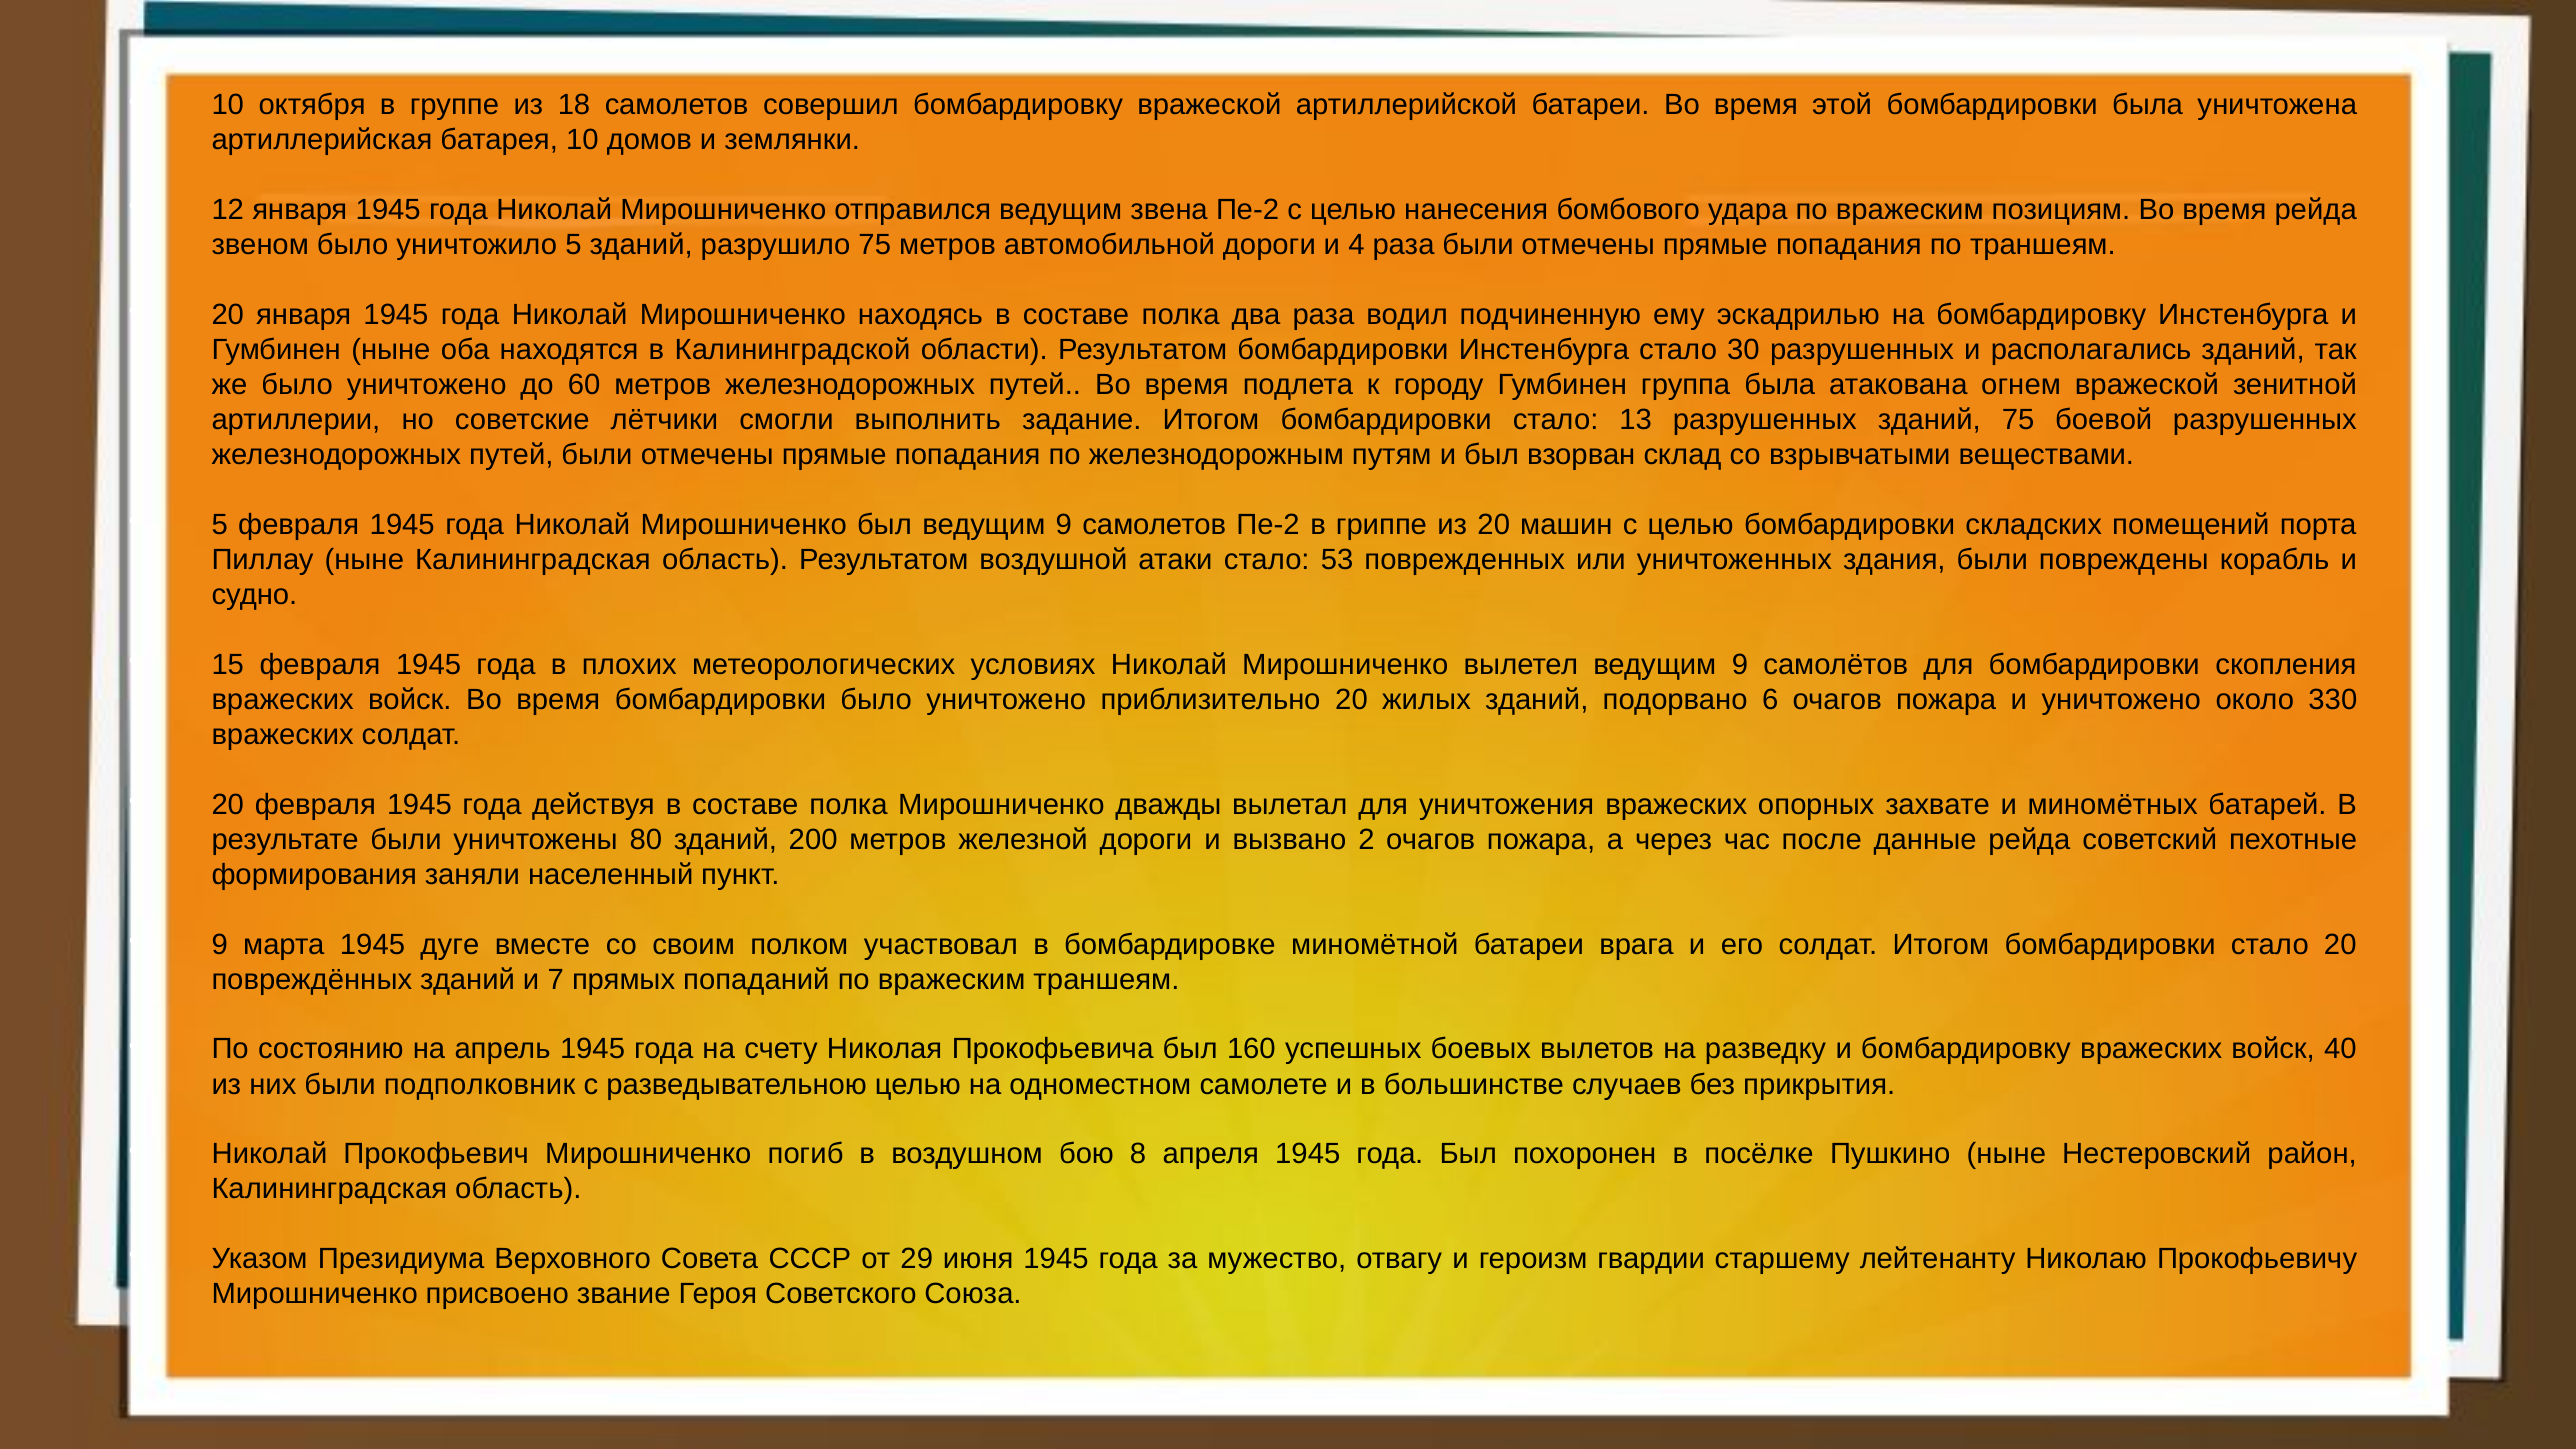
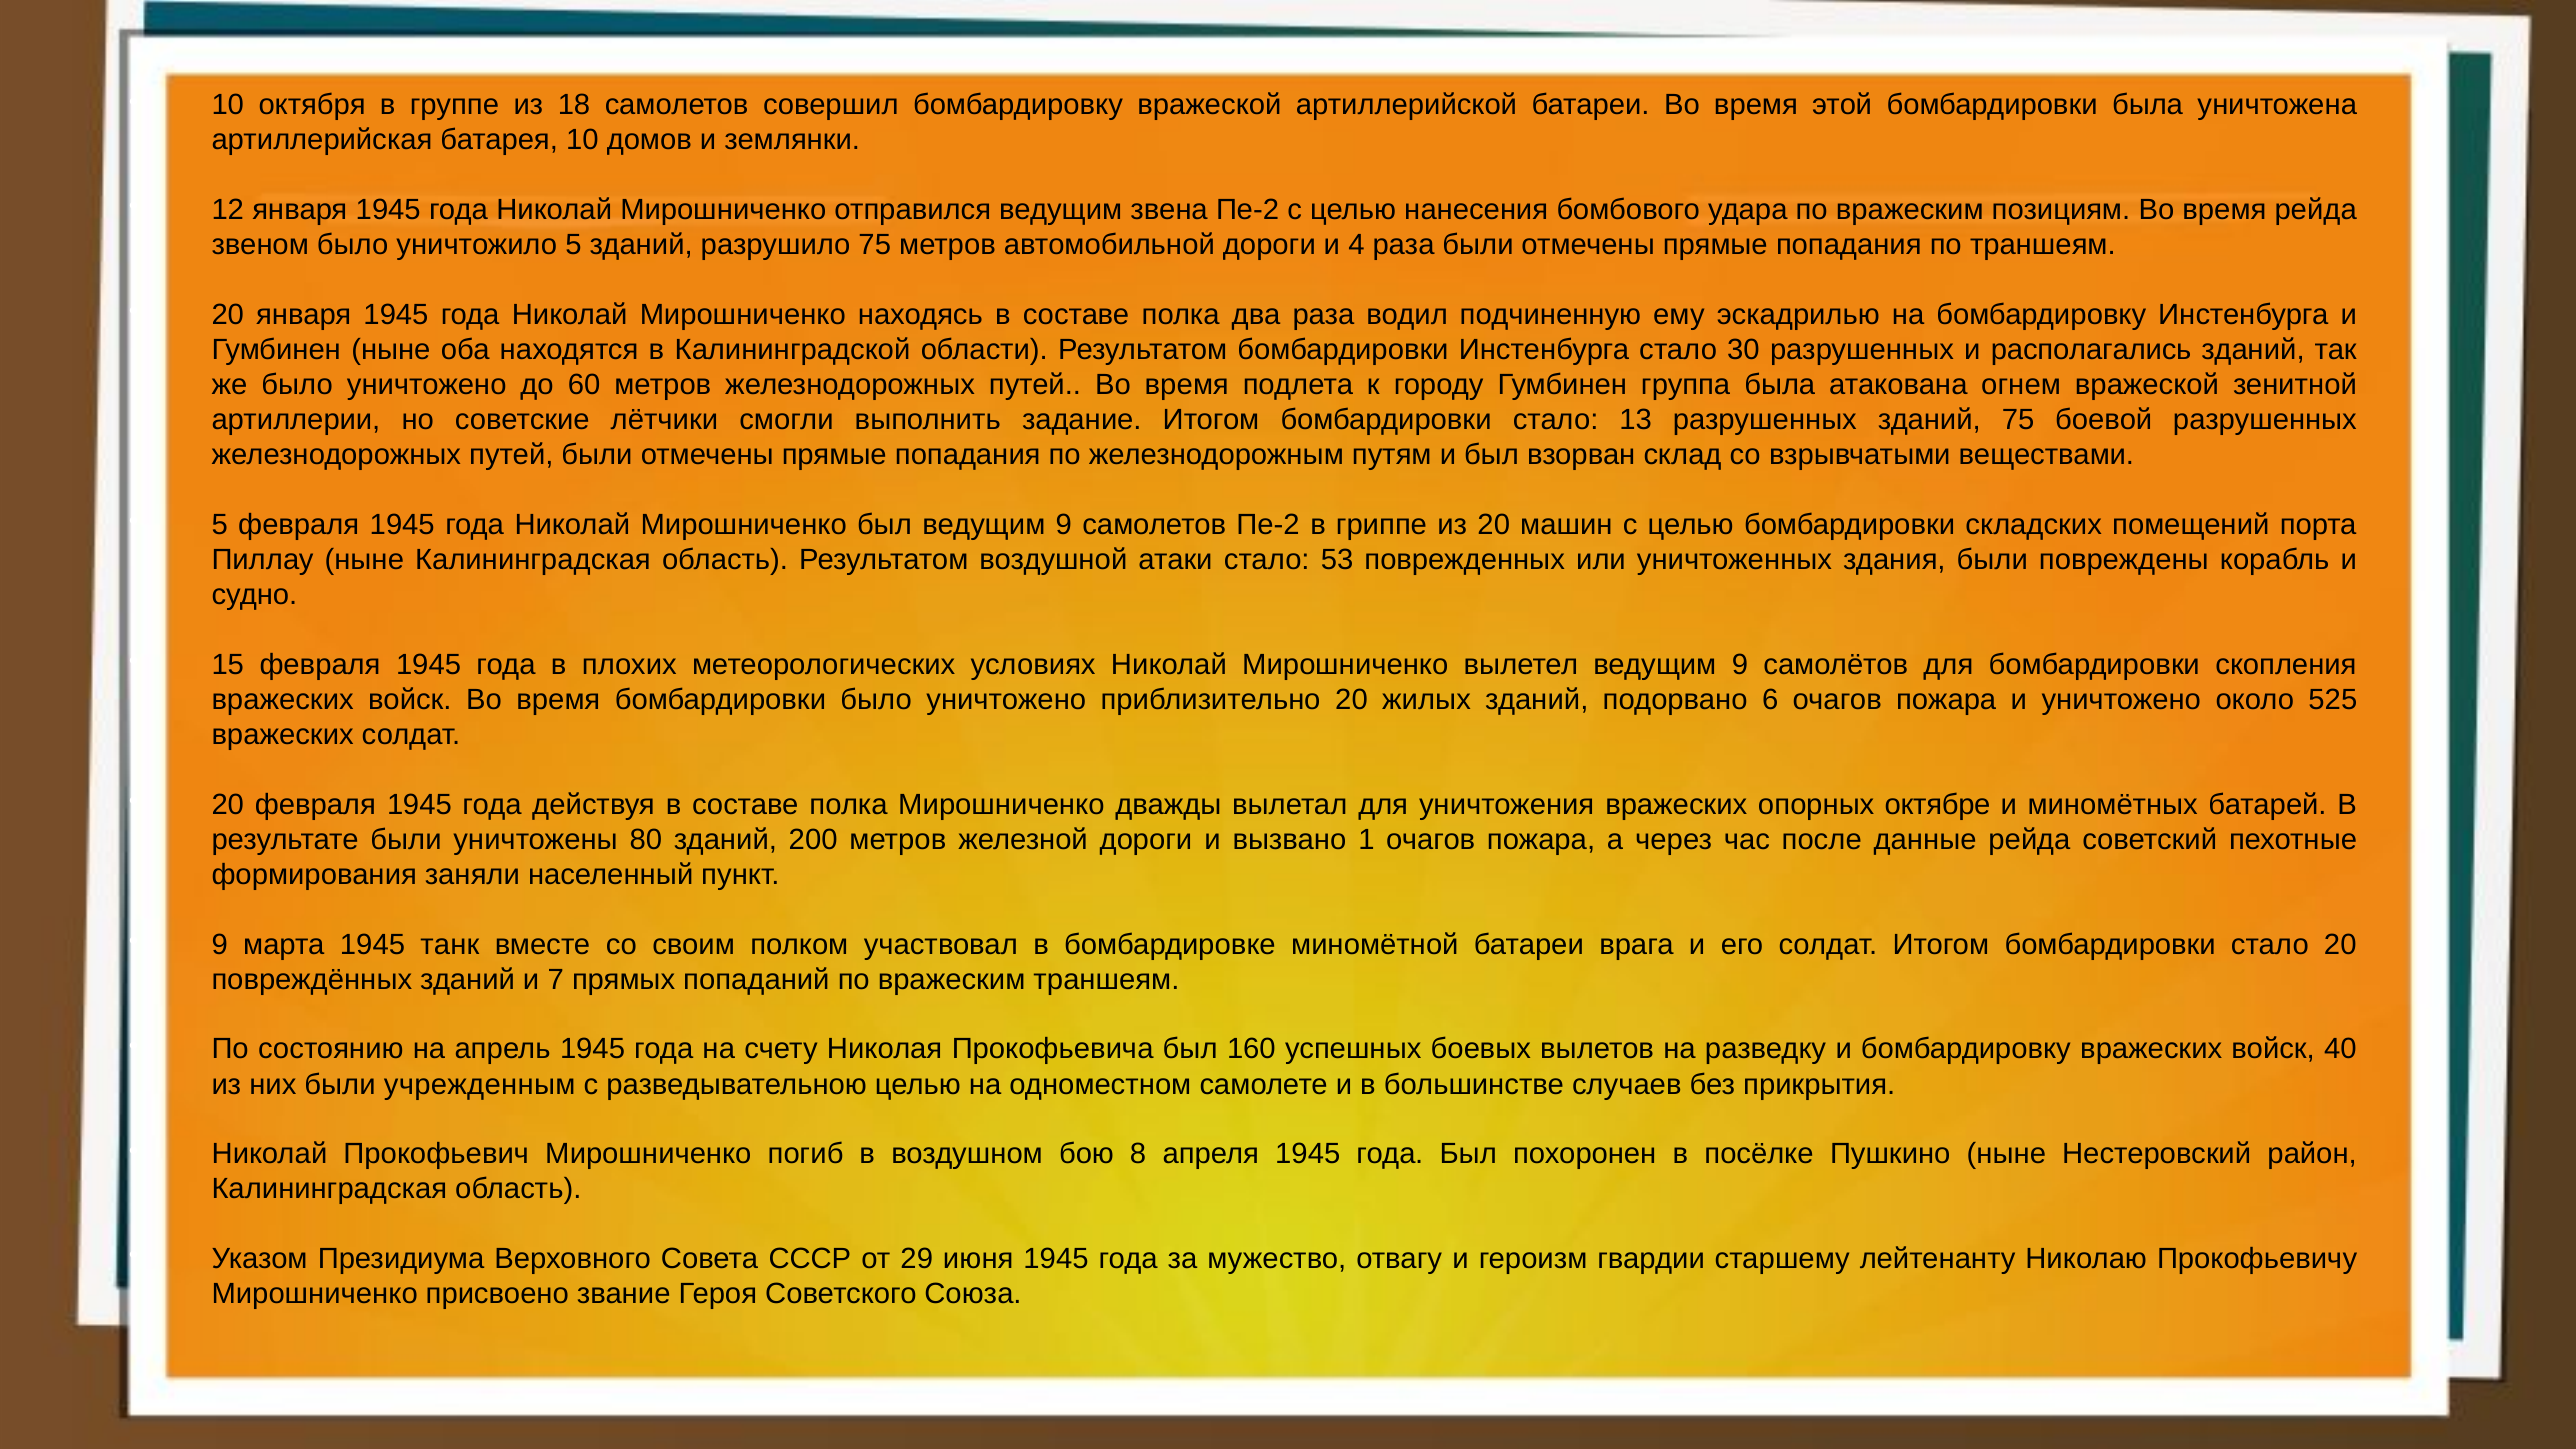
330: 330 -> 525
захвате: захвате -> октябре
2: 2 -> 1
дуге: дуге -> танк
подполковник: подполковник -> учрежденным
